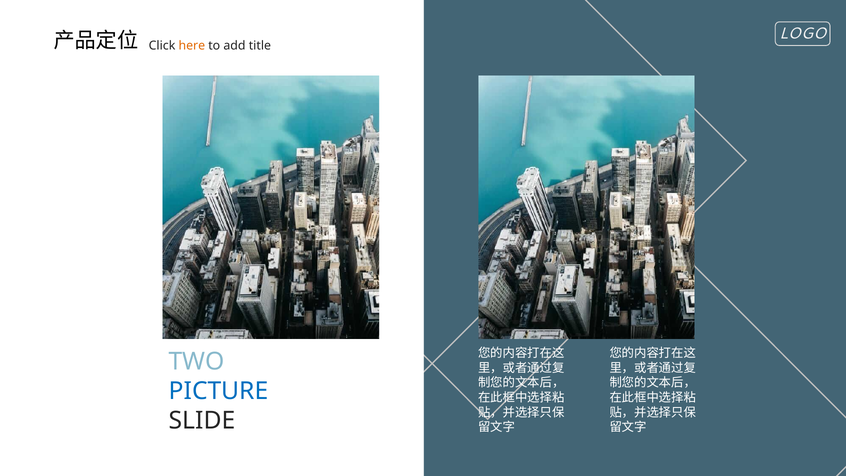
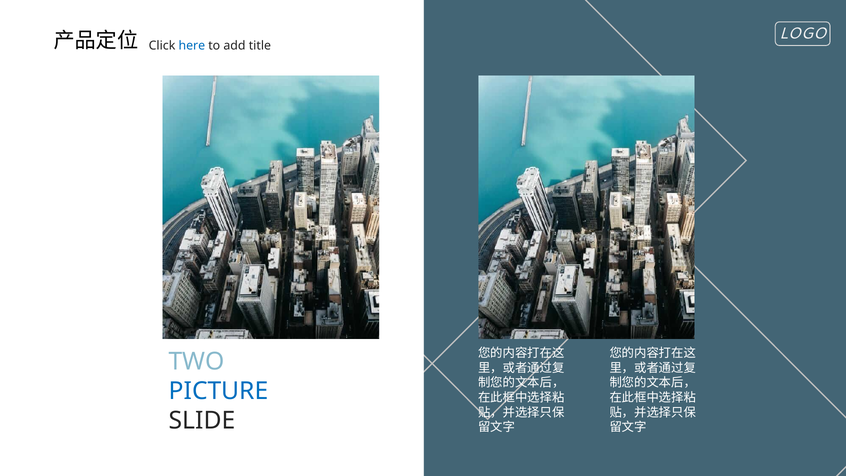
here colour: orange -> blue
